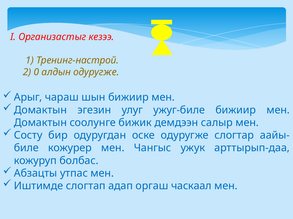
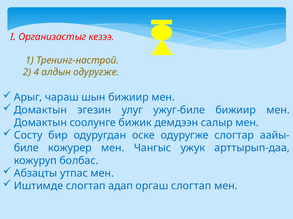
0: 0 -> 4
оргаш часкаал: часкаал -> слогтап
